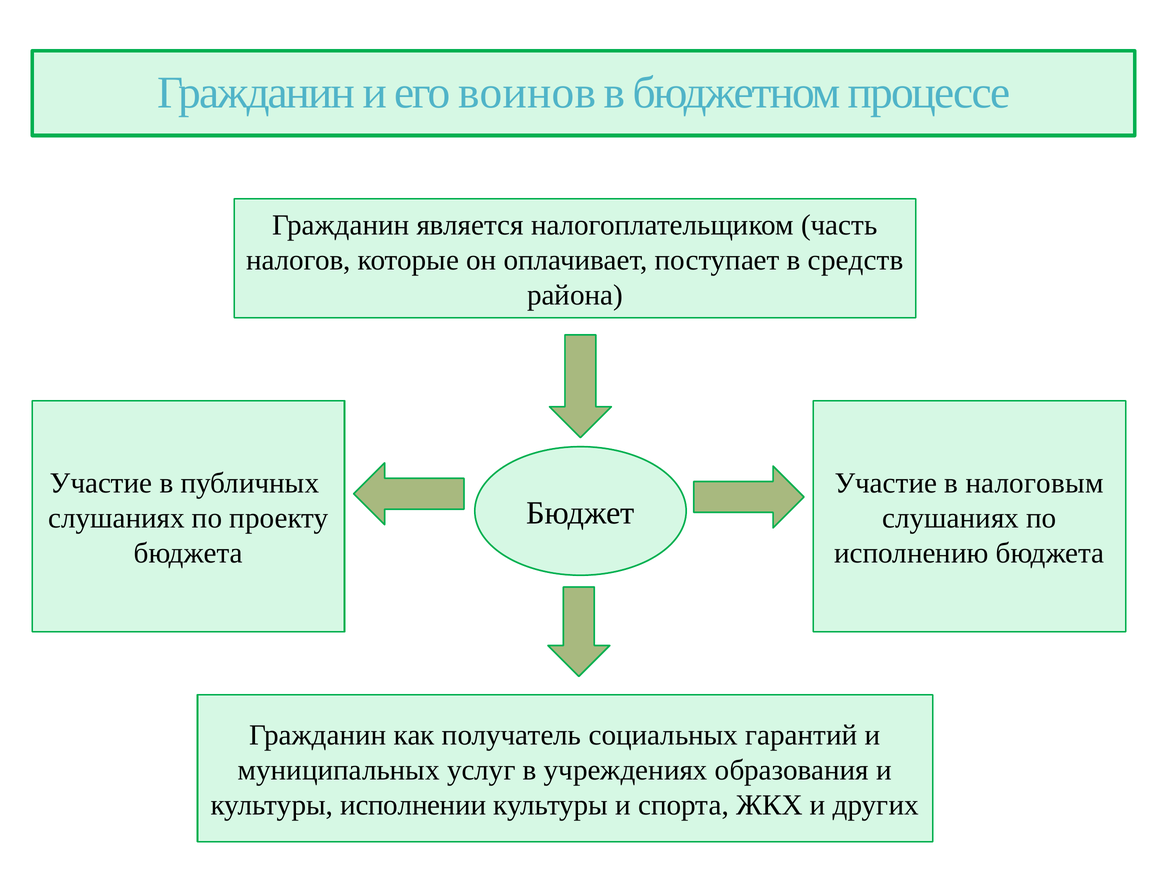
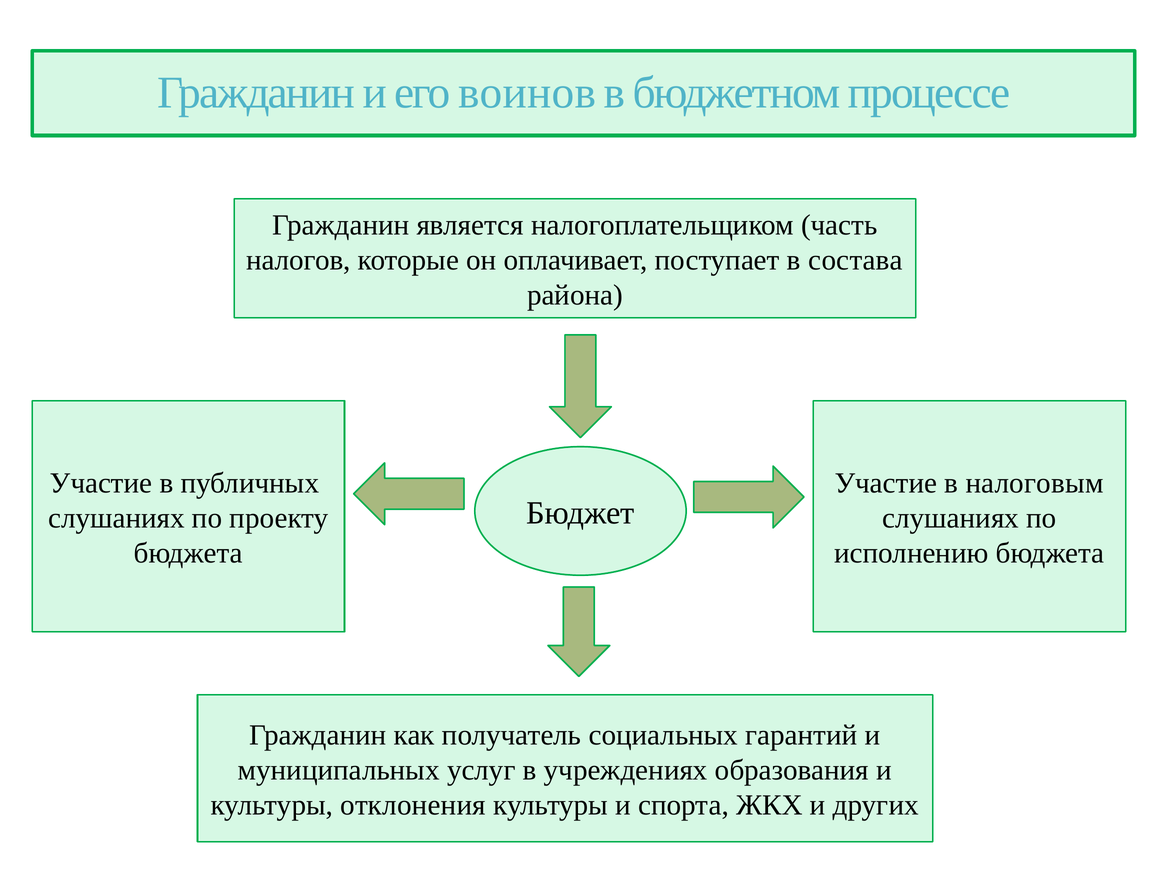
средств: средств -> состава
исполнении: исполнении -> отклонения
